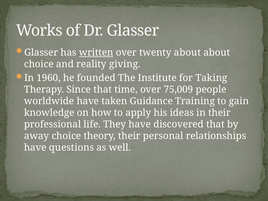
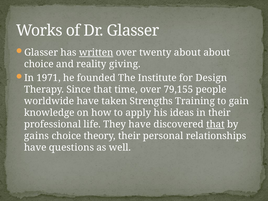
1960: 1960 -> 1971
Taking: Taking -> Design
75,009: 75,009 -> 79,155
Guidance: Guidance -> Strengths
that at (215, 124) underline: none -> present
away: away -> gains
